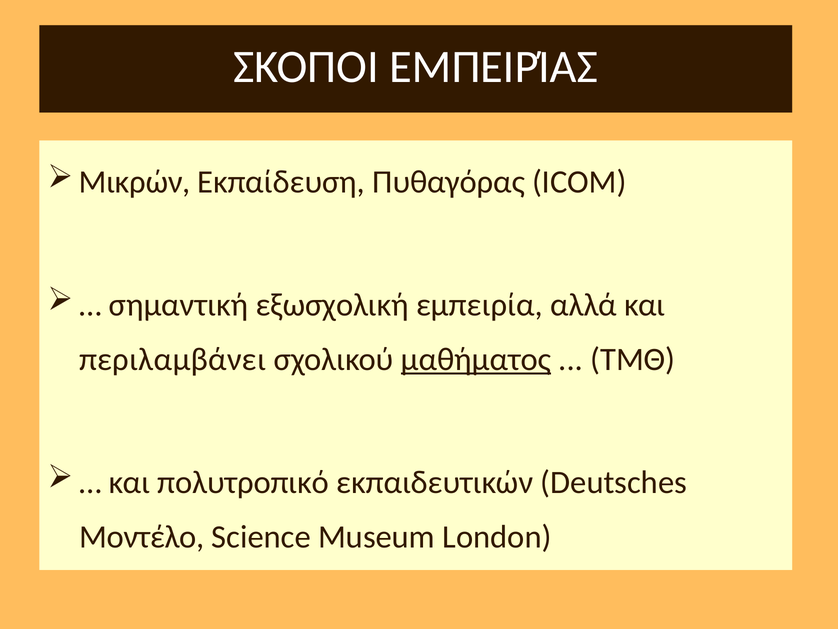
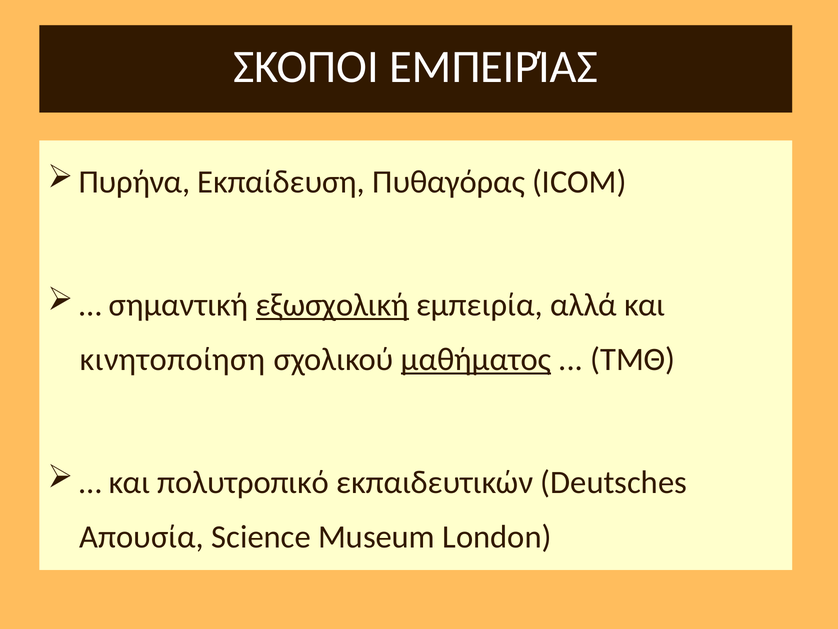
Μικρών: Μικρών -> Πυρήνα
εξωσχολική underline: none -> present
περιλαμβάνει: περιλαμβάνει -> κινητοποίηση
Μοντέλο: Μοντέλο -> Απουσία
